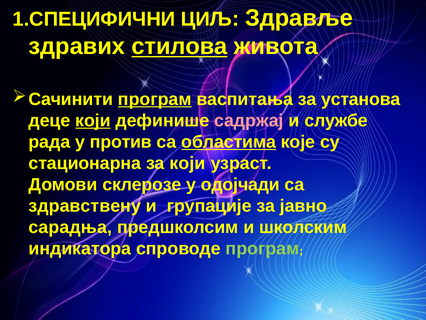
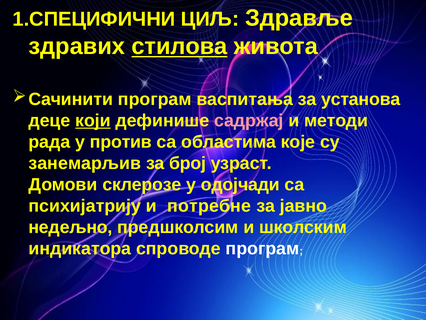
програм at (155, 99) underline: present -> none
службе: службе -> методи
областима underline: present -> none
стационарна: стационарна -> занемарљив
за који: који -> број
здравствену: здравствену -> психијатрију
групације: групације -> потребне
сарадња: сарадња -> недељно
програм at (262, 248) colour: light green -> white
